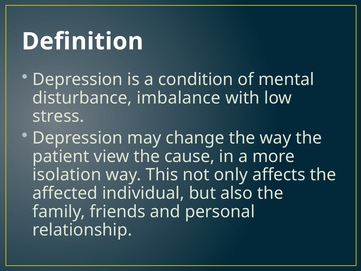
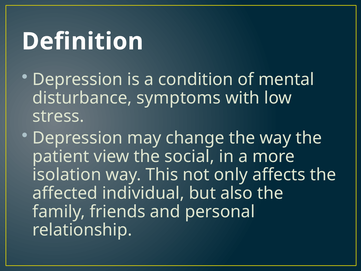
imbalance: imbalance -> symptoms
cause: cause -> social
